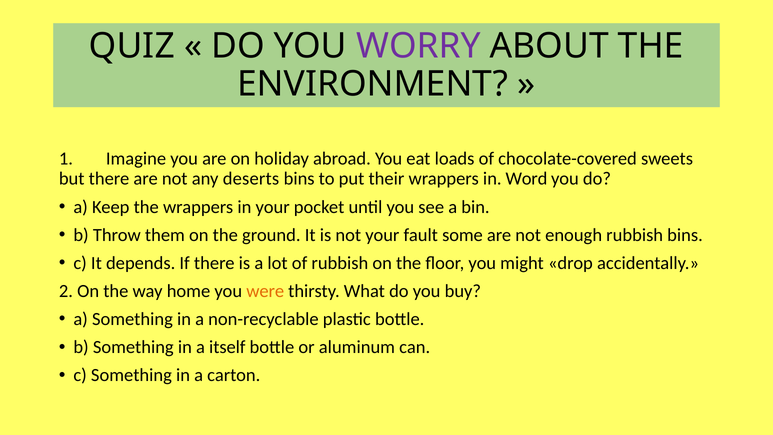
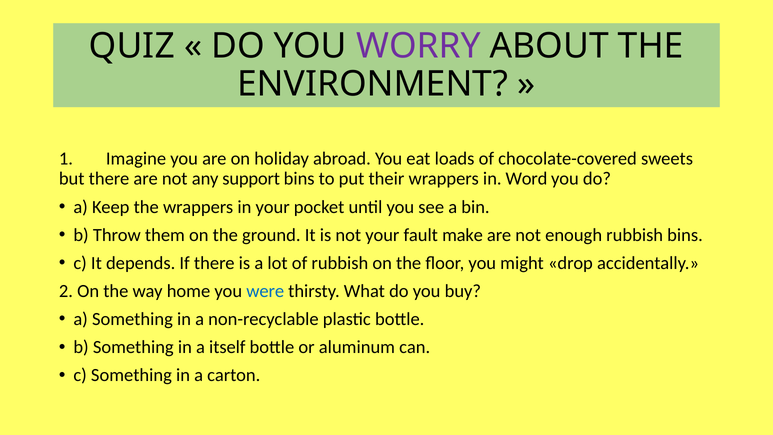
deserts: deserts -> support
some: some -> make
were colour: orange -> blue
